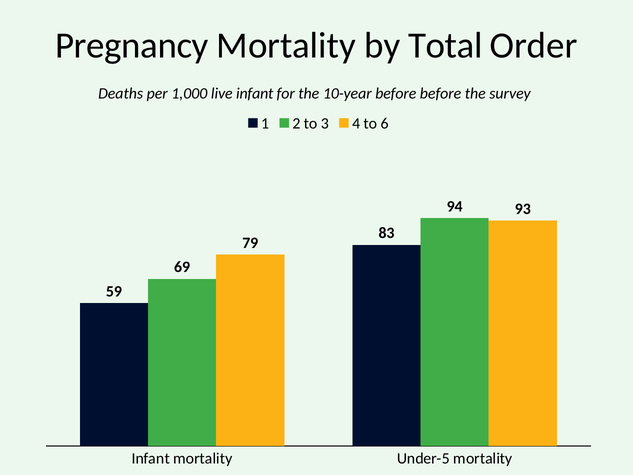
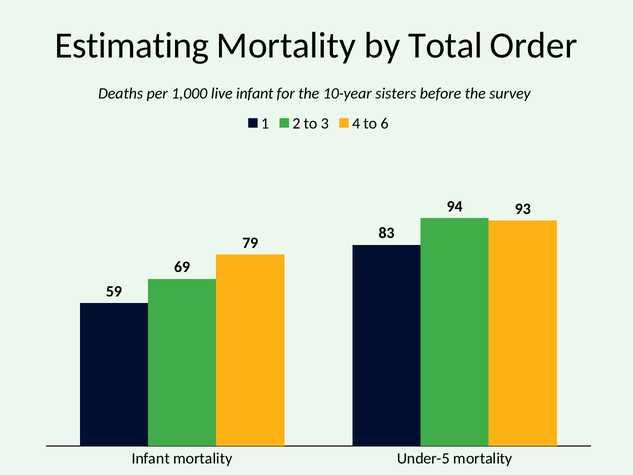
Pregnancy: Pregnancy -> Estimating
10-year before: before -> sisters
